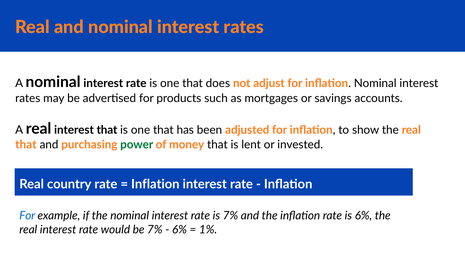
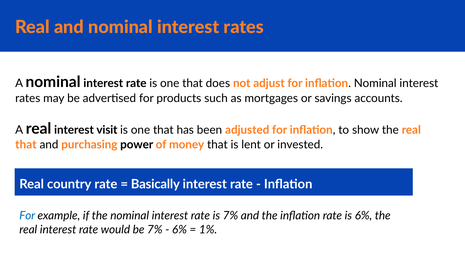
interest that: that -> visit
power colour: green -> black
Inflation at (155, 184): Inflation -> Basically
